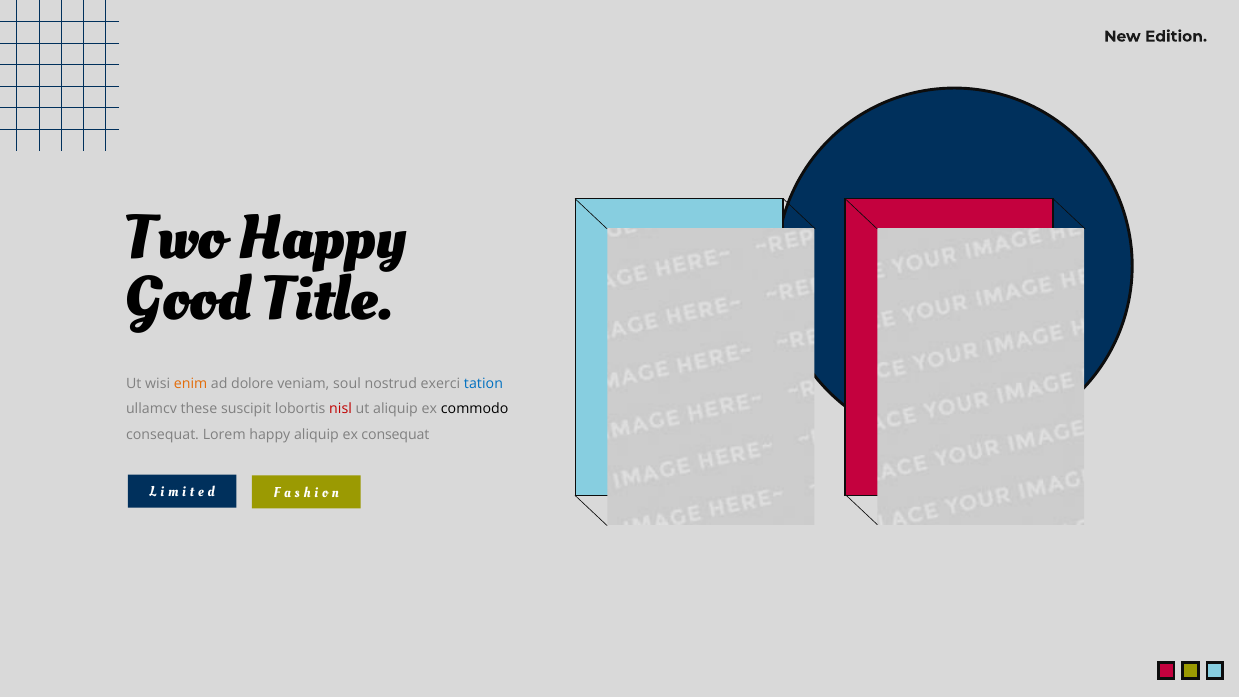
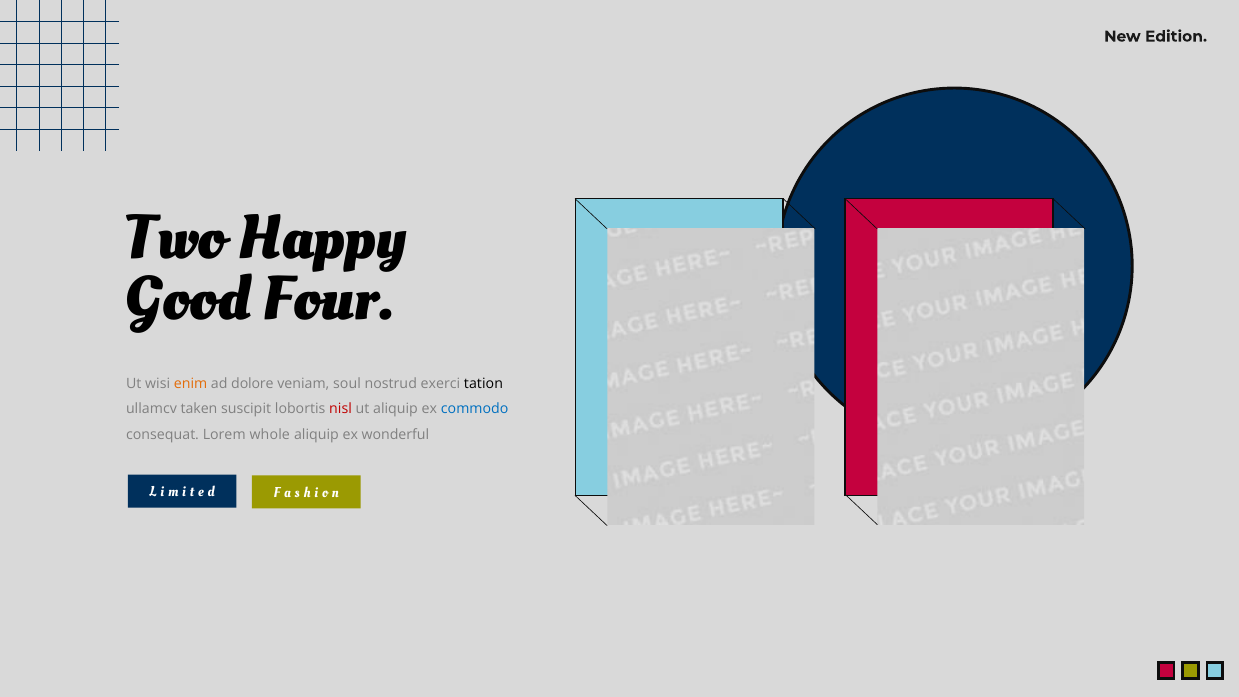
Title: Title -> Four
tation colour: blue -> black
these: these -> taken
commodo colour: black -> blue
Lorem happy: happy -> whole
ex consequat: consequat -> wonderful
